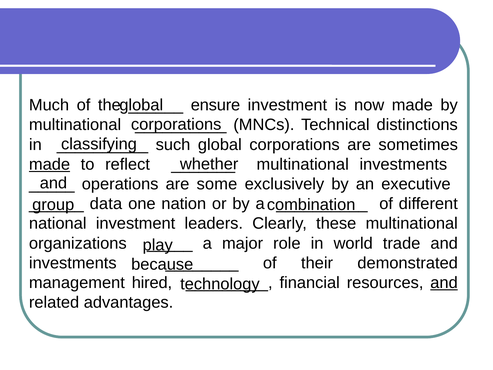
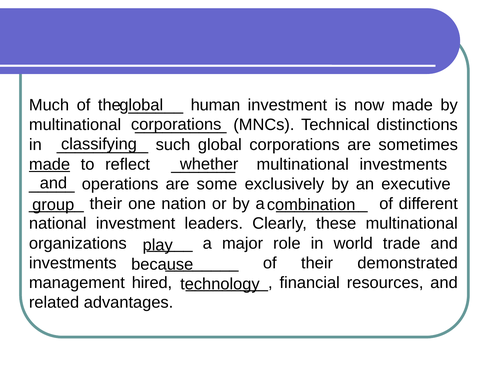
ensure: ensure -> human
data at (106, 204): data -> their
and at (444, 283) underline: present -> none
